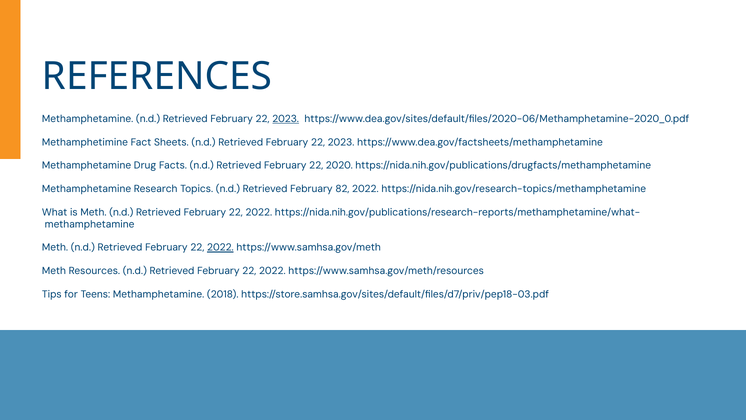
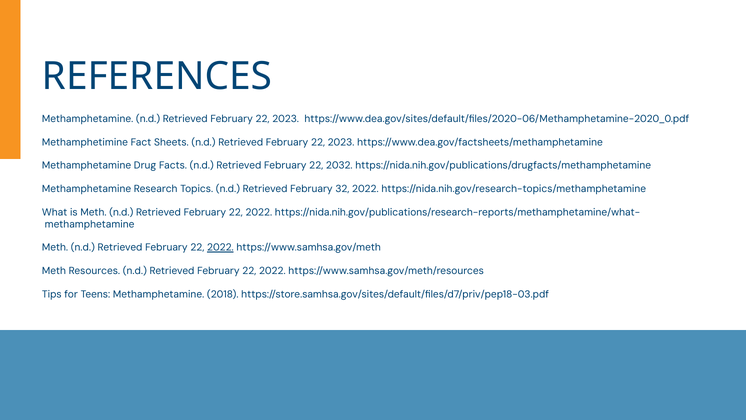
2023 at (286, 119) underline: present -> none
2020: 2020 -> 2032
82: 82 -> 32
